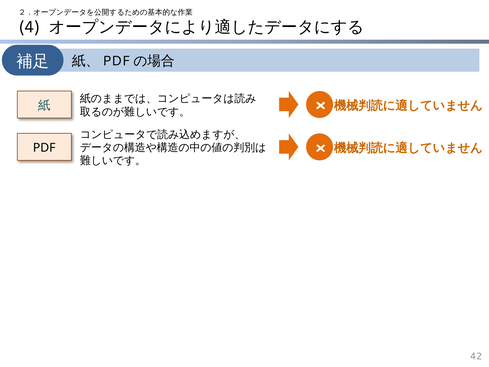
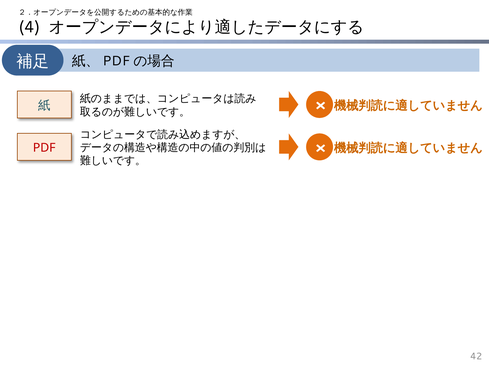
PDF colour: black -> red
